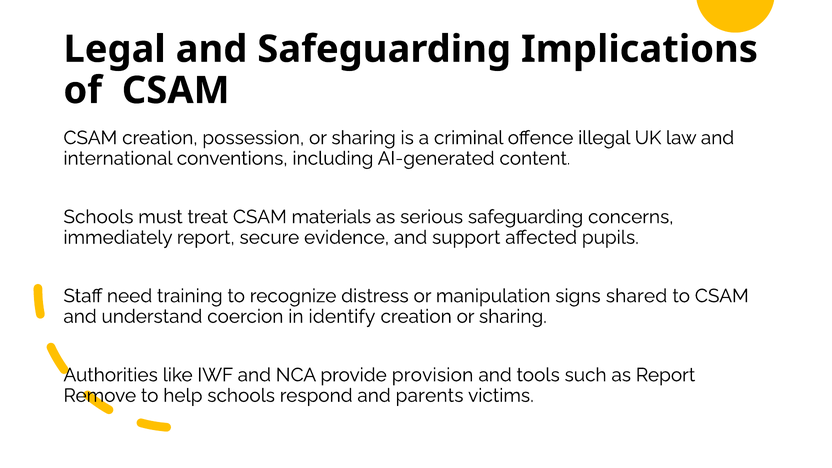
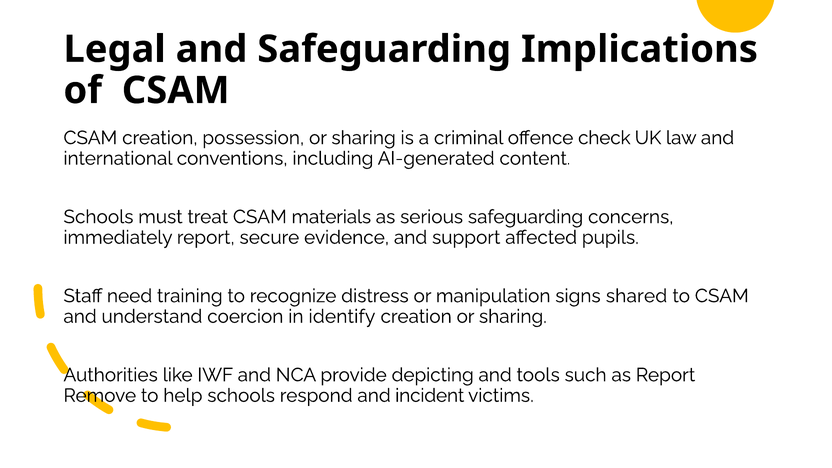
illegal: illegal -> check
provision: provision -> depicting
parents: parents -> incident
